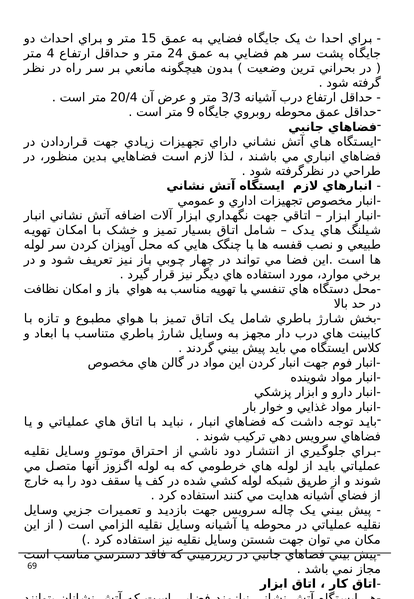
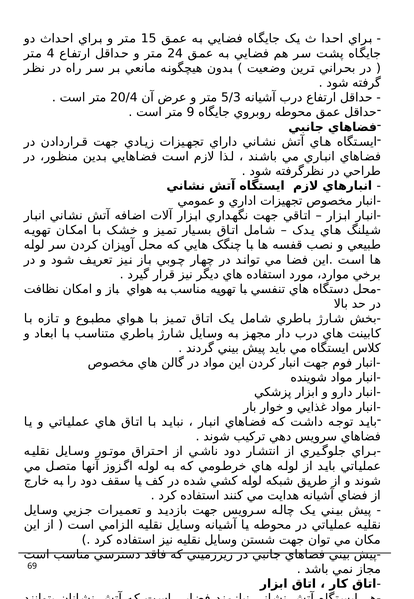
3/3: 3/3 -> 5/3
